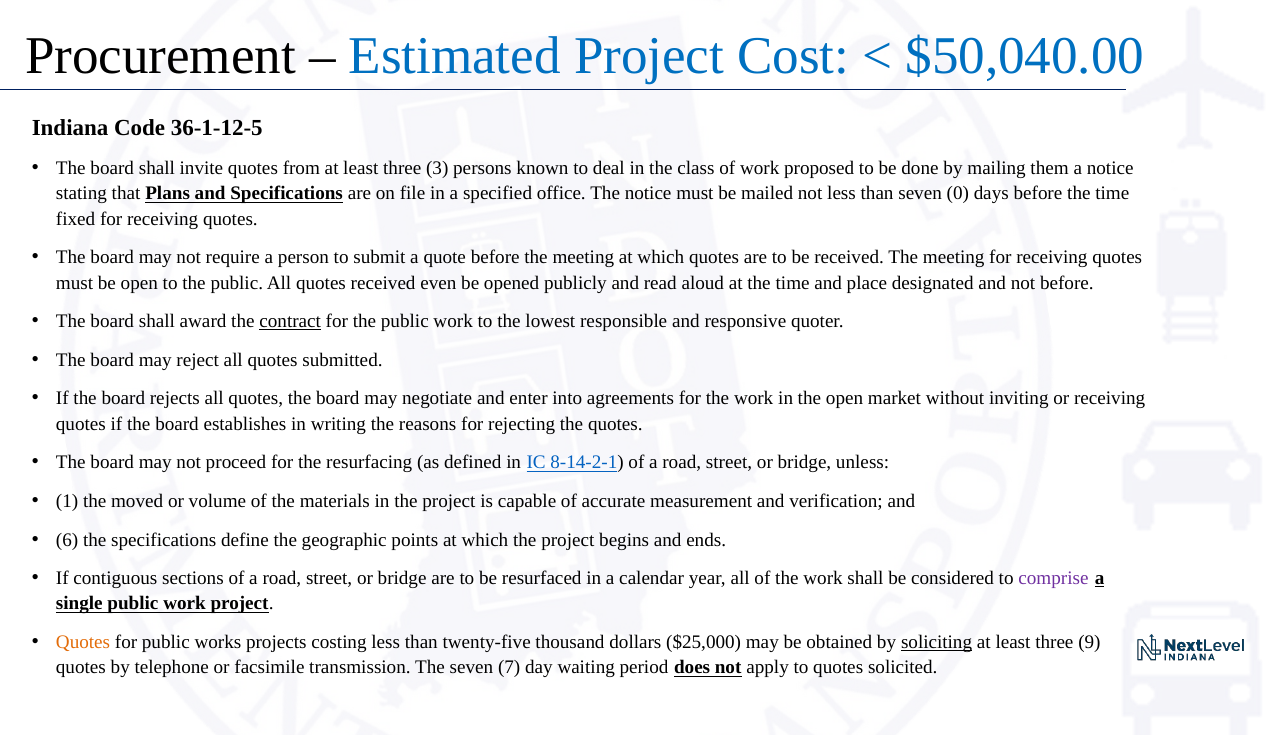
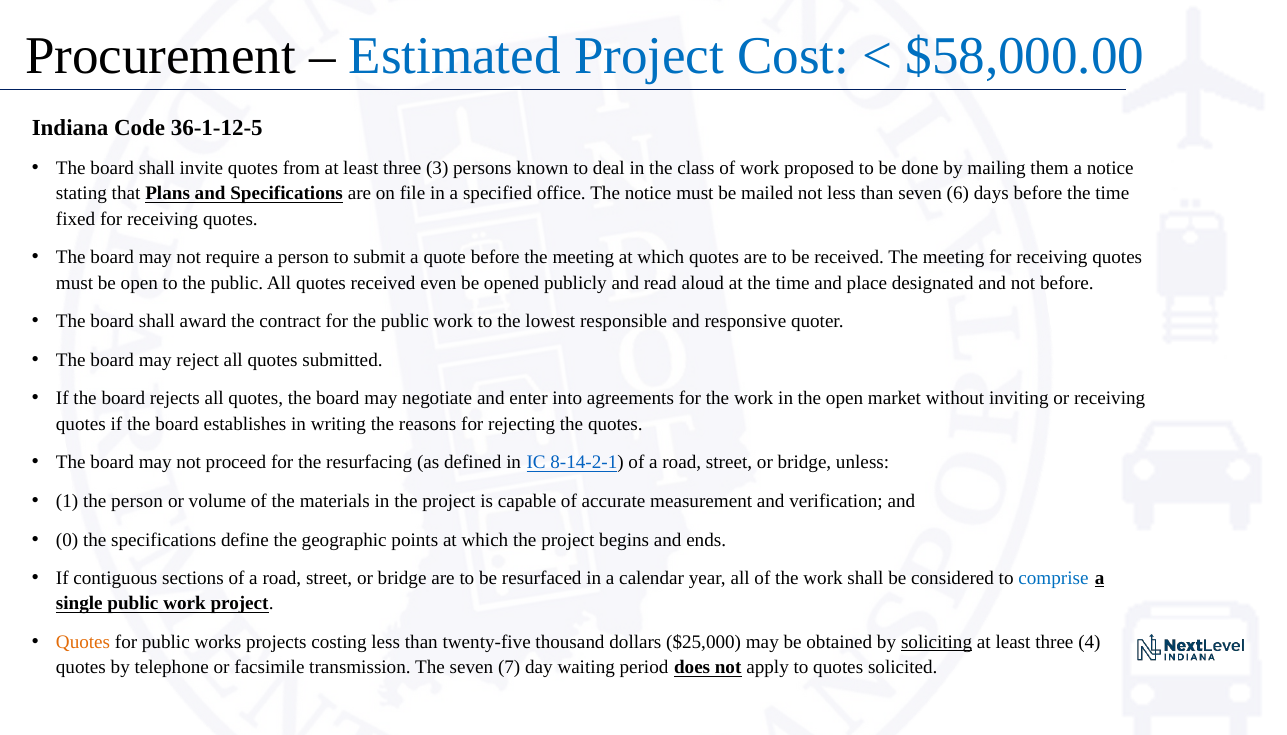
$50,040.00: $50,040.00 -> $58,000.00
0: 0 -> 6
contract underline: present -> none
the moved: moved -> person
6: 6 -> 0
comprise colour: purple -> blue
9: 9 -> 4
